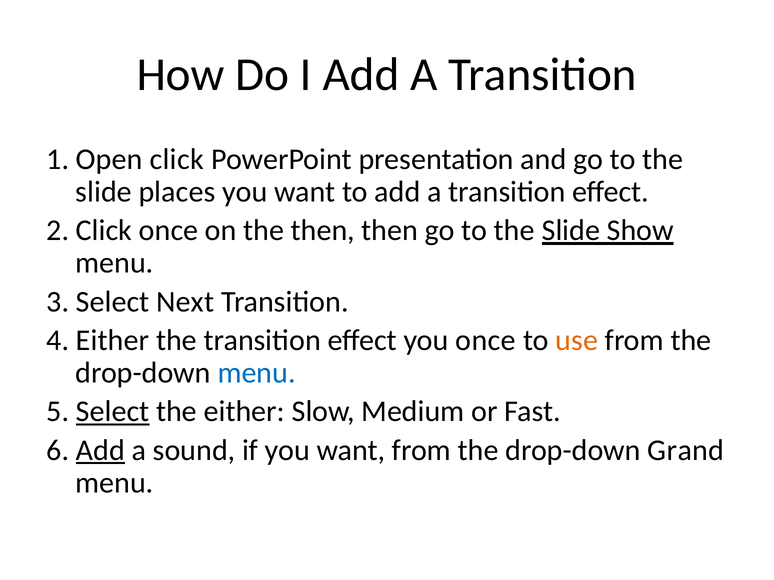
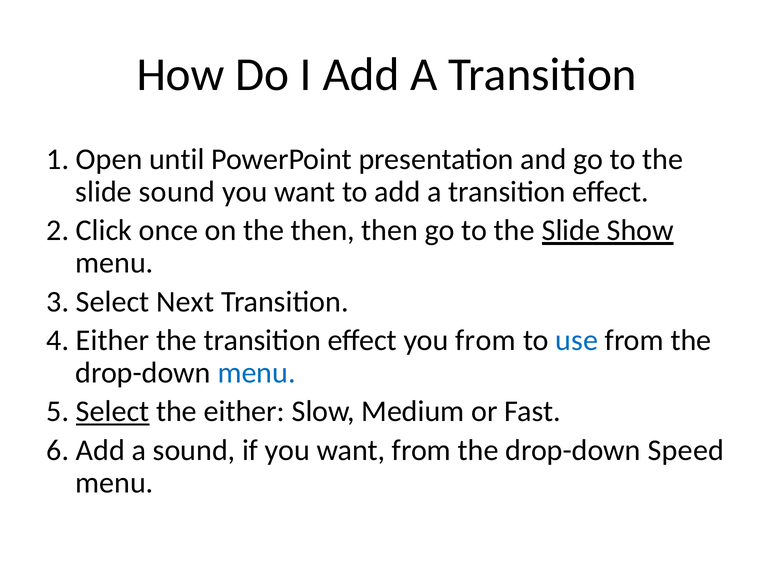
Open click: click -> until
slide places: places -> sound
you once: once -> from
use colour: orange -> blue
Add at (100, 451) underline: present -> none
Grand: Grand -> Speed
